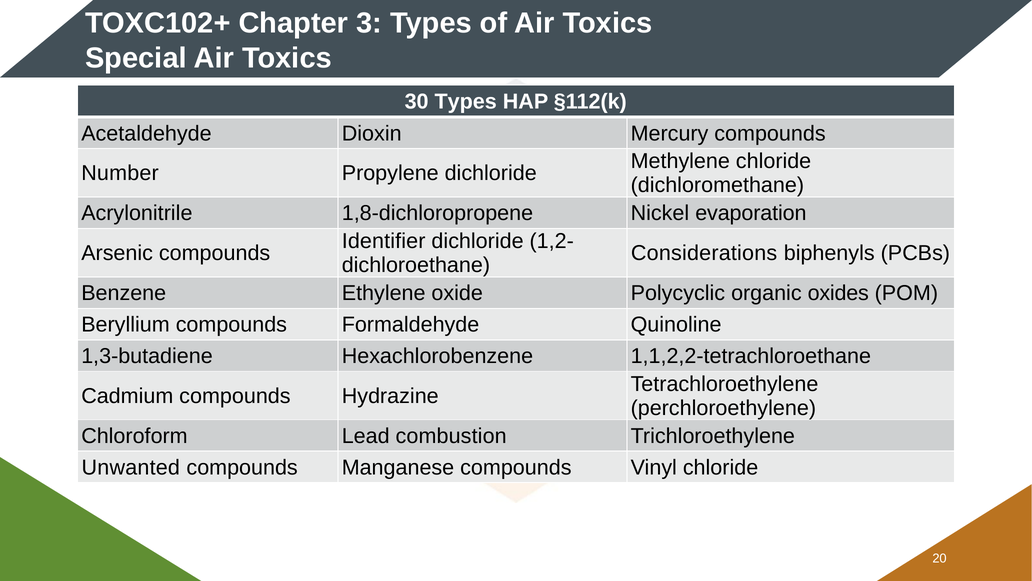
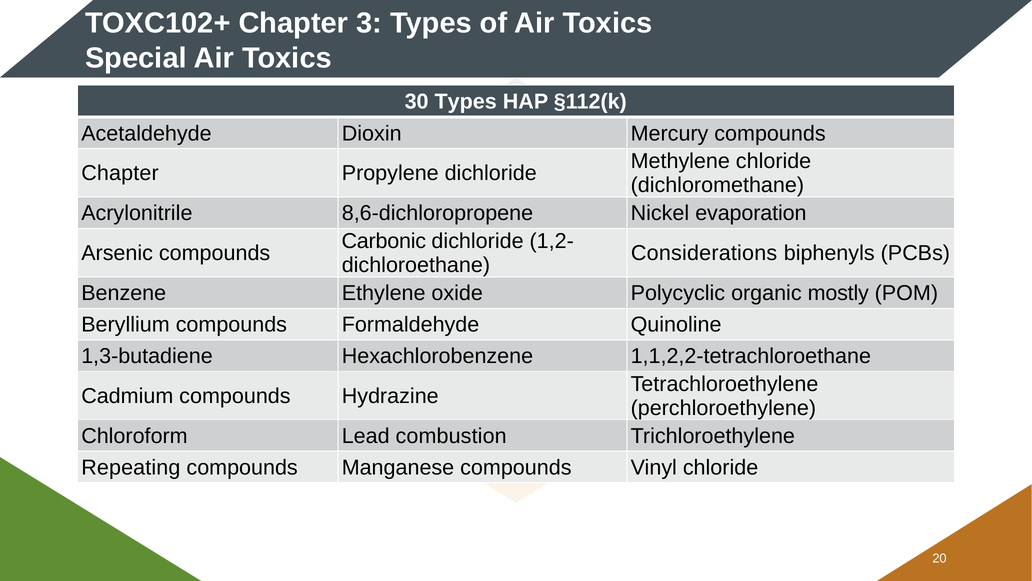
Number at (120, 173): Number -> Chapter
1,8-dichloropropene: 1,8-dichloropropene -> 8,6-dichloropropene
Identifier: Identifier -> Carbonic
oxides: oxides -> mostly
Unwanted: Unwanted -> Repeating
